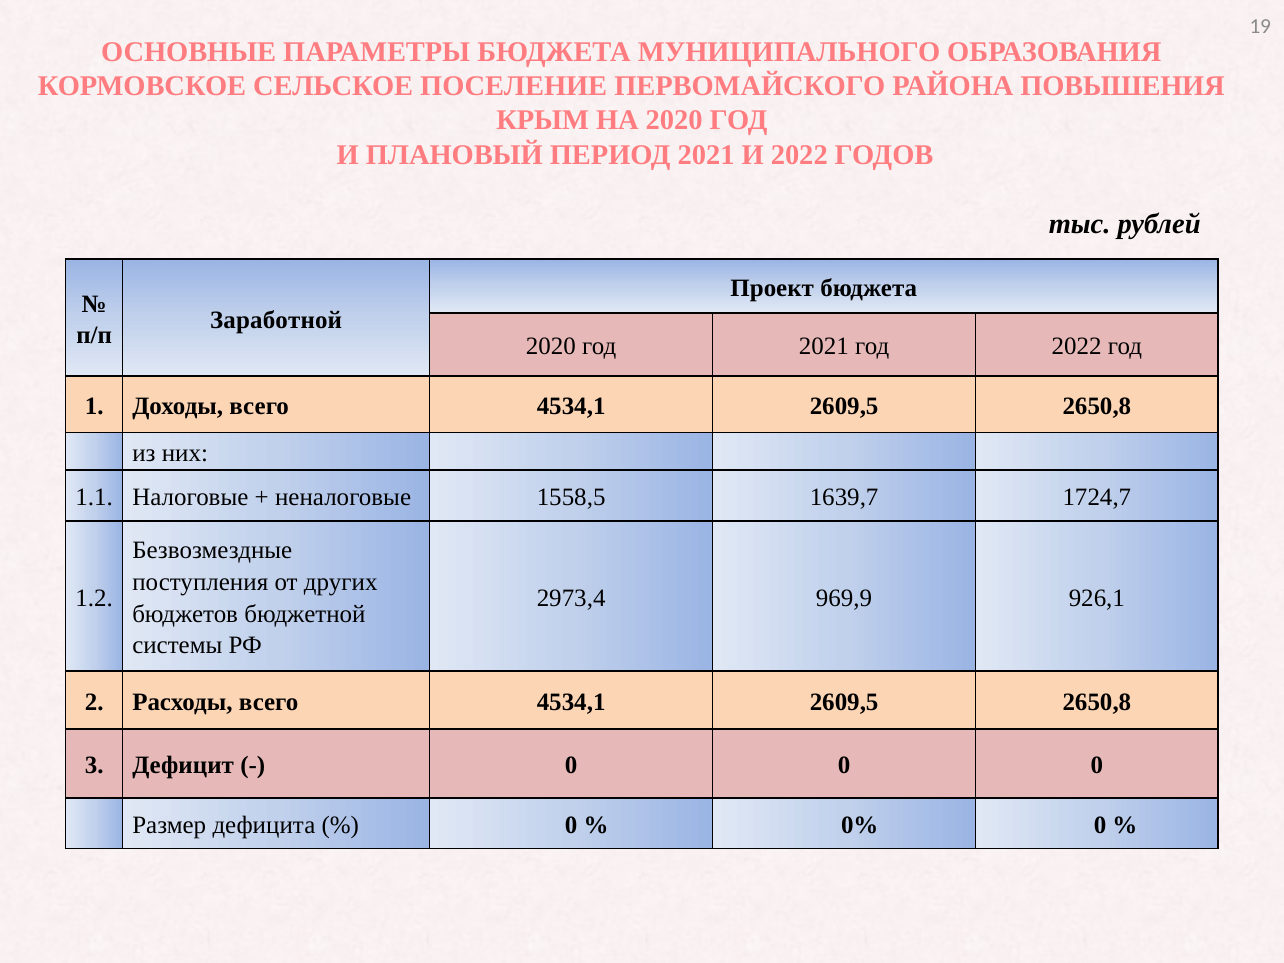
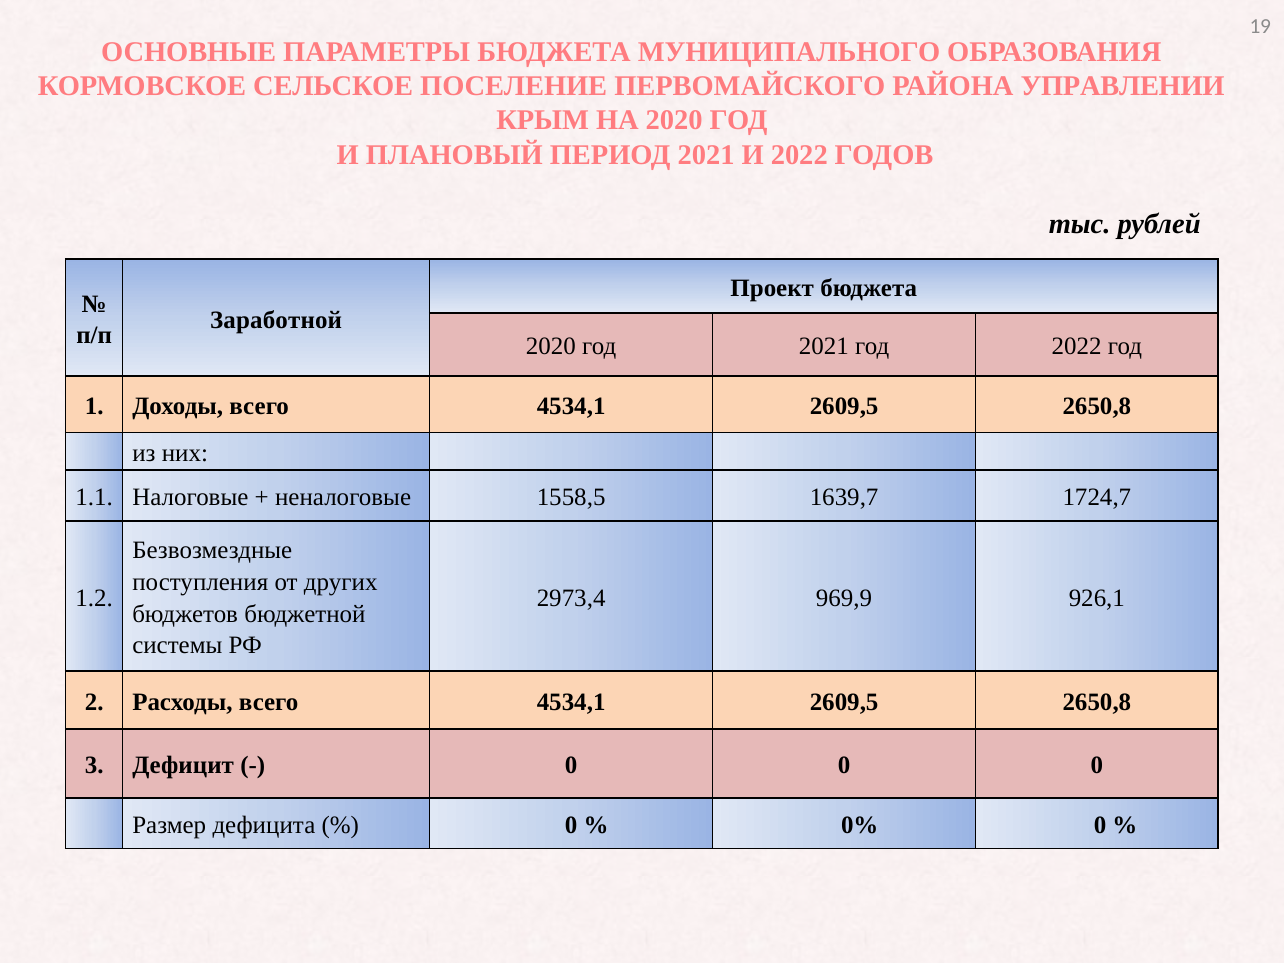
ПОВЫШЕНИЯ: ПОВЫШЕНИЯ -> УПРАВЛЕНИИ
